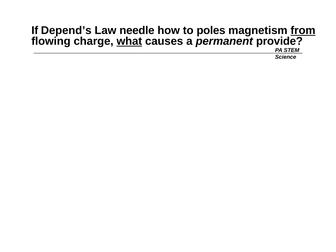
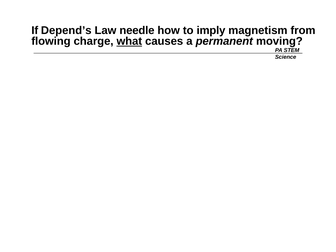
poles: poles -> imply
from underline: present -> none
provide: provide -> moving
